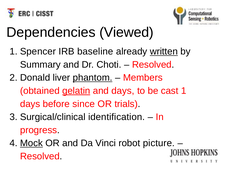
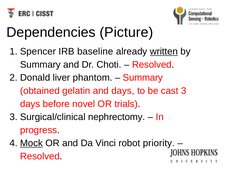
Viewed: Viewed -> Picture
phantom underline: present -> none
Members at (143, 78): Members -> Summary
gelatin underline: present -> none
cast 1: 1 -> 3
since: since -> novel
identification: identification -> nephrectomy
picture: picture -> priority
